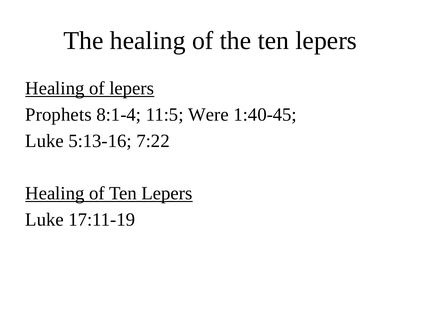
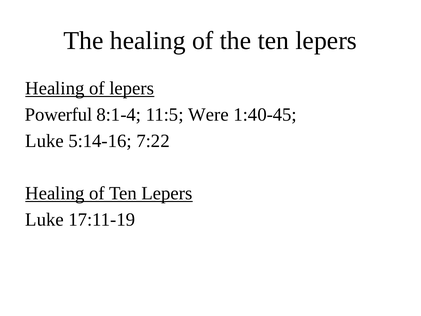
Prophets: Prophets -> Powerful
5:13-16: 5:13-16 -> 5:14-16
